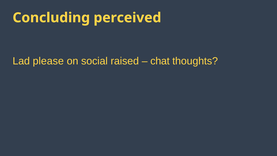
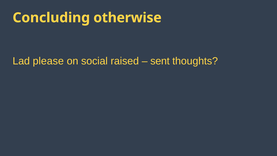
perceived: perceived -> otherwise
chat: chat -> sent
